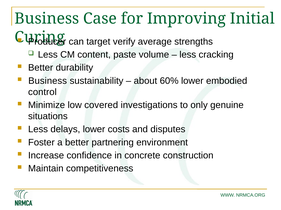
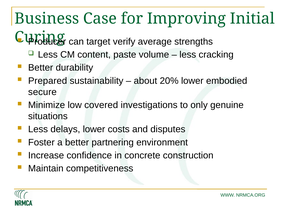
Business at (48, 81): Business -> Prepared
60%: 60% -> 20%
control: control -> secure
